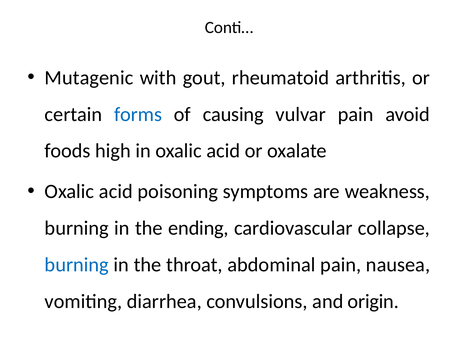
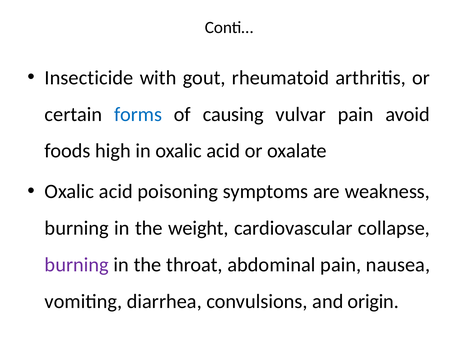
Mutagenic: Mutagenic -> Insecticide
ending: ending -> weight
burning at (77, 265) colour: blue -> purple
